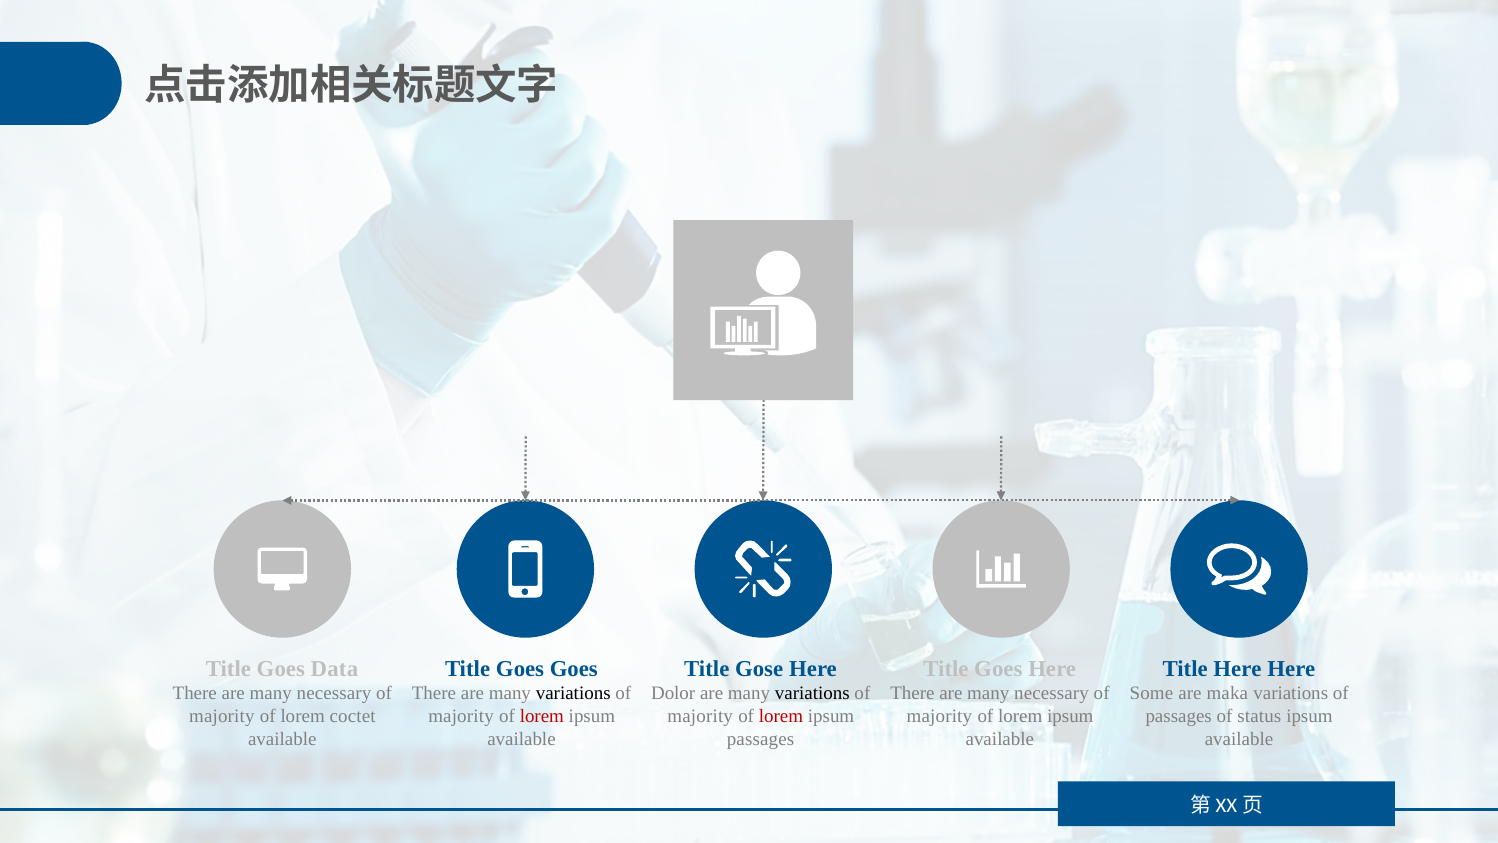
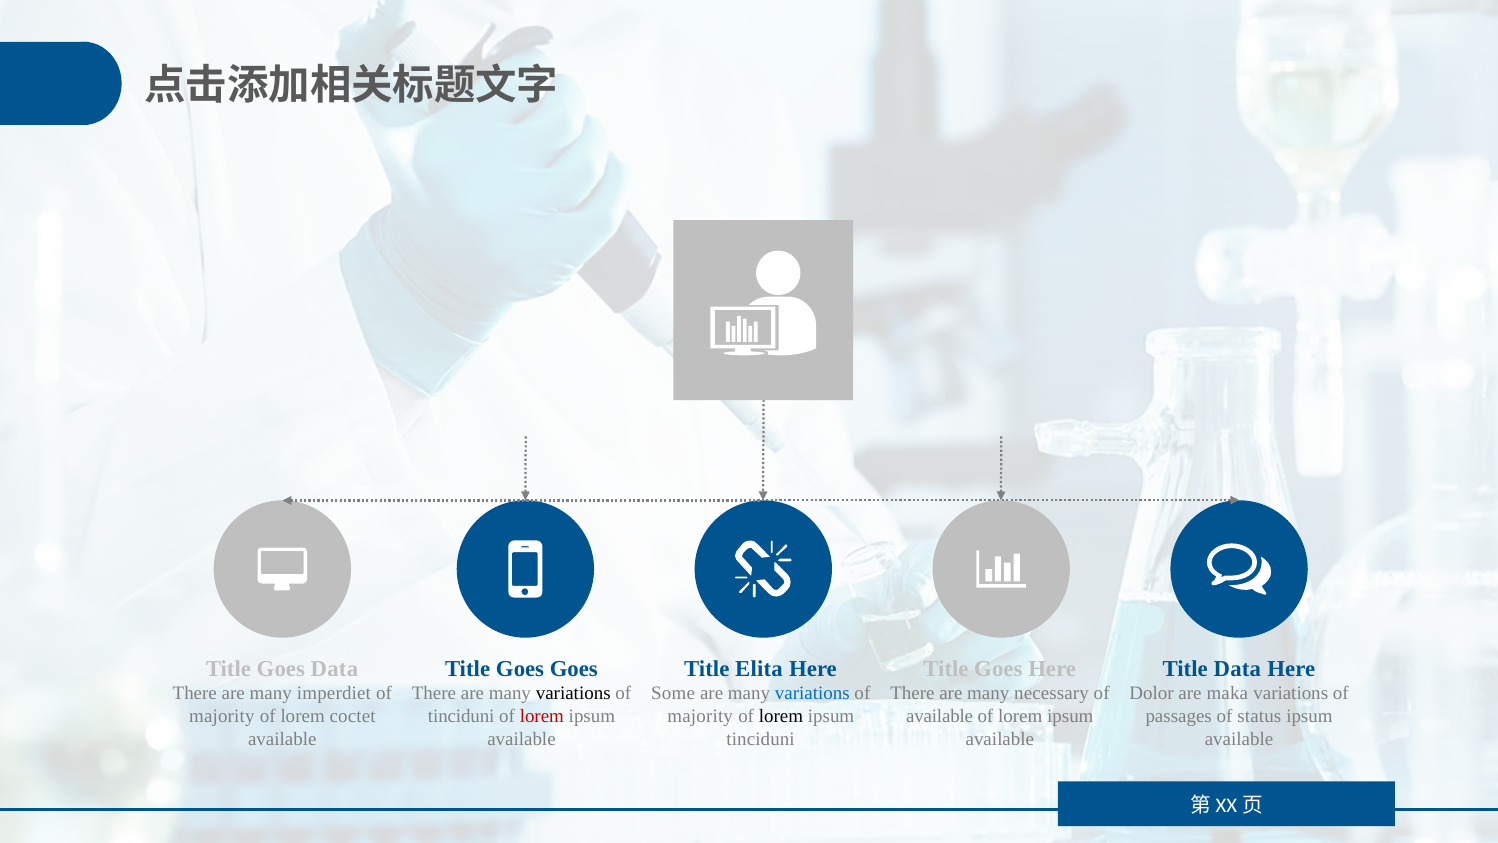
Gose: Gose -> Elita
Title Here: Here -> Data
necessary at (334, 693): necessary -> imperdiet
Dolor: Dolor -> Some
variations at (812, 693) colour: black -> blue
Some: Some -> Dolor
majority at (461, 716): majority -> tinciduni
lorem at (781, 716) colour: red -> black
majority at (939, 716): majority -> available
passages at (761, 739): passages -> tinciduni
